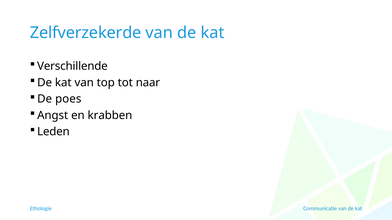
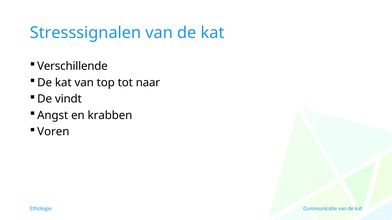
Zelfverzekerde: Zelfverzekerde -> Stresssignalen
poes: poes -> vindt
Leden: Leden -> Voren
